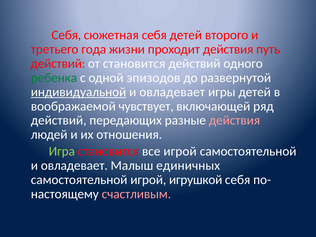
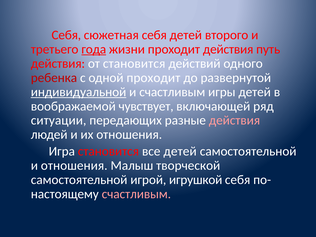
года underline: none -> present
действий at (58, 64): действий -> действия
ребенка colour: green -> red
одной эпизодов: эпизодов -> проходит
овладевает at (172, 92): овладевает -> счастливым
действий at (59, 120): действий -> ситуации
Игра colour: light green -> white
все игрой: игрой -> детей
овладевает at (74, 166): овладевает -> отношения
единичных: единичных -> творческой
